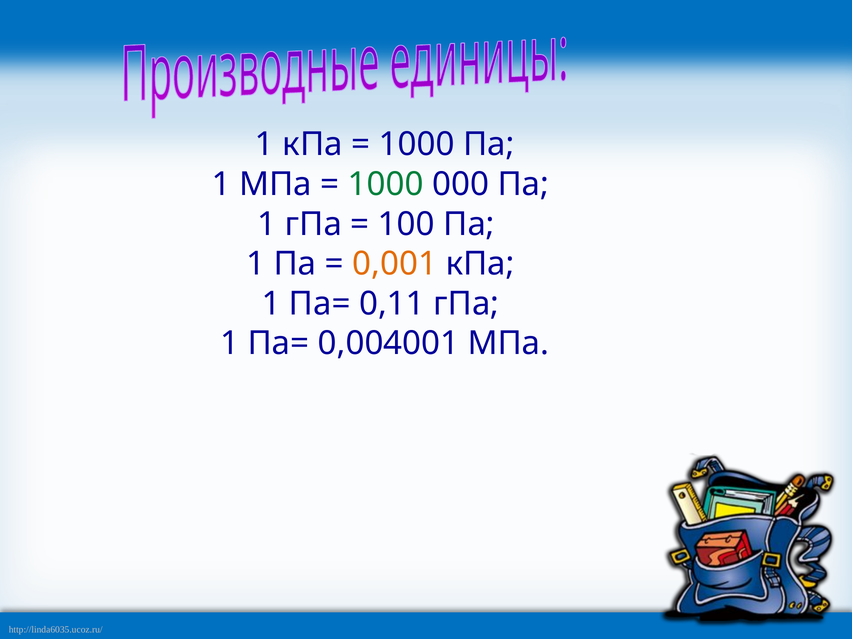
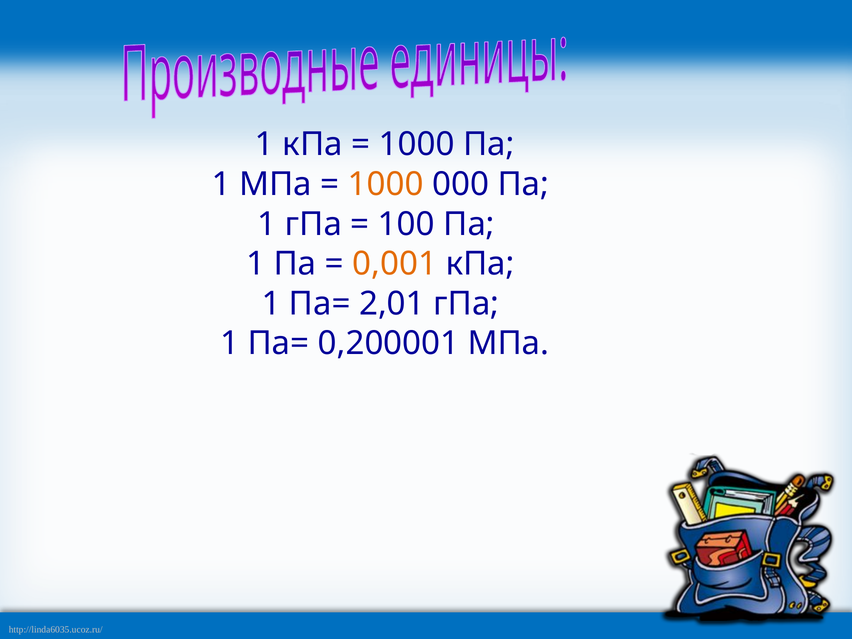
1000 at (386, 184) colour: green -> orange
0,11: 0,11 -> 2,01
0,004001: 0,004001 -> 0,200001
